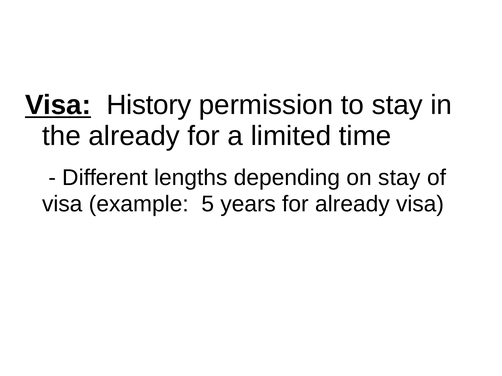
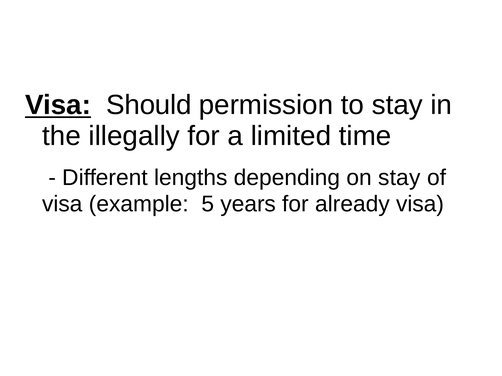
History: History -> Should
the already: already -> illegally
